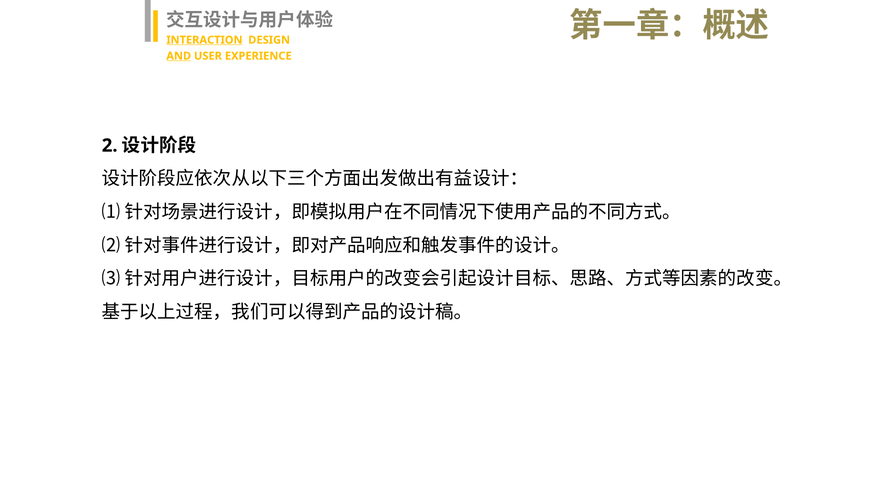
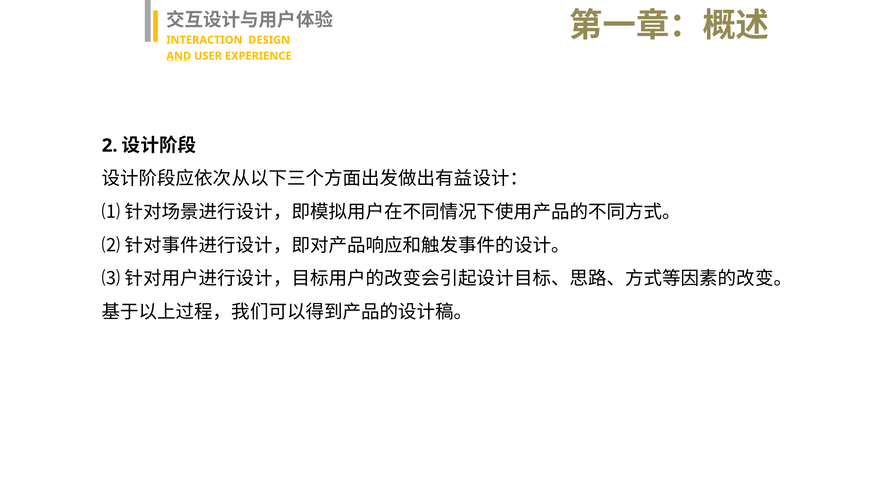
INTERACTION underline: present -> none
